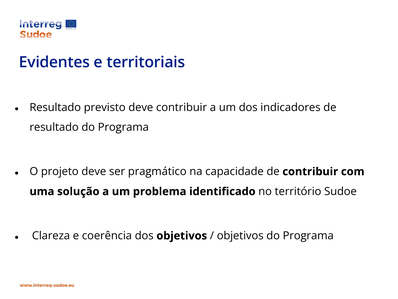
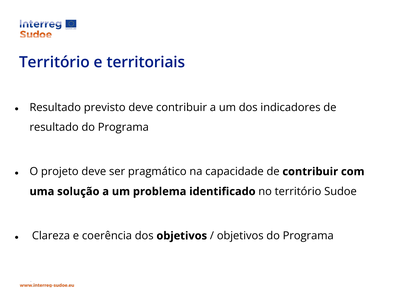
Evidentes at (54, 62): Evidentes -> Território
